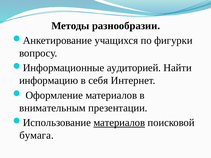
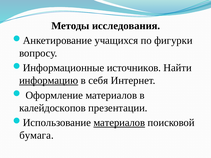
разнообразии: разнообразии -> исследования
аудиторией: аудиторией -> источников
информацию underline: none -> present
внимательным: внимательным -> калейдоскопов
